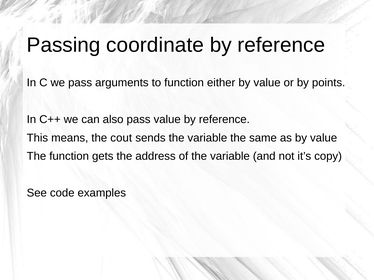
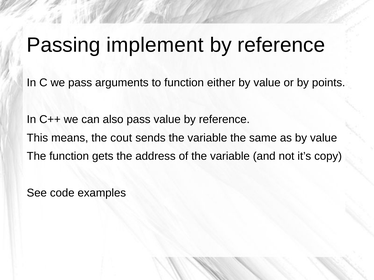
coordinate: coordinate -> implement
